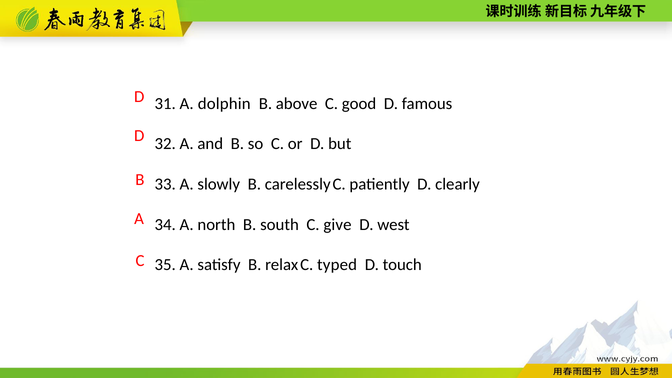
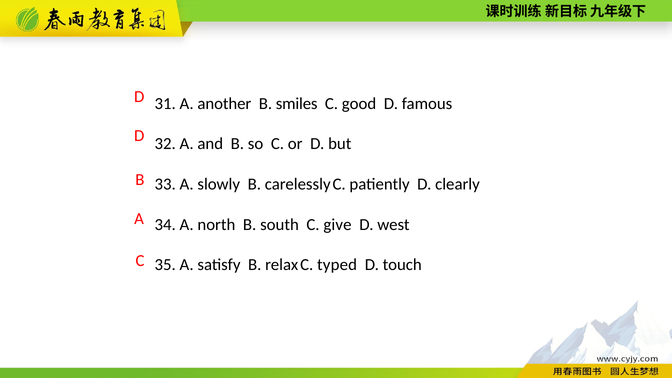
dolphin: dolphin -> another
above: above -> smiles
